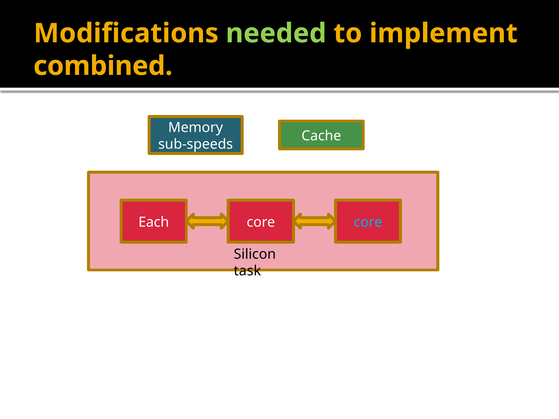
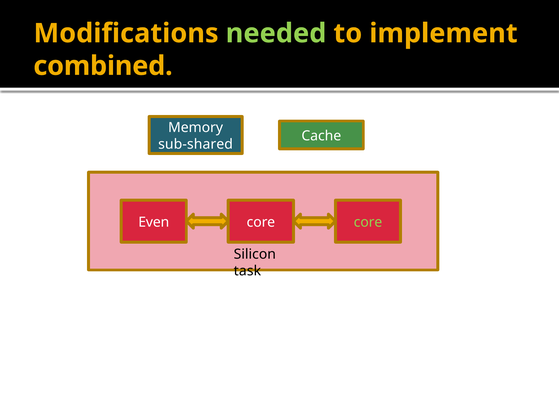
sub-speeds: sub-speeds -> sub-shared
Each: Each -> Even
core at (368, 222) colour: light blue -> light green
